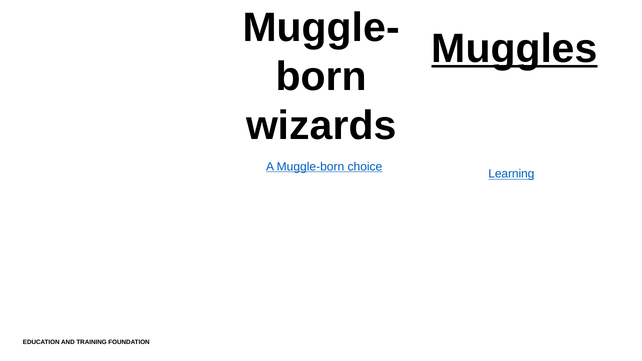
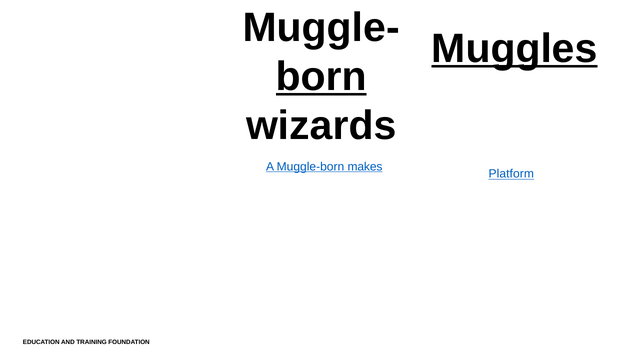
born underline: none -> present
choice: choice -> makes
Learning: Learning -> Platform
